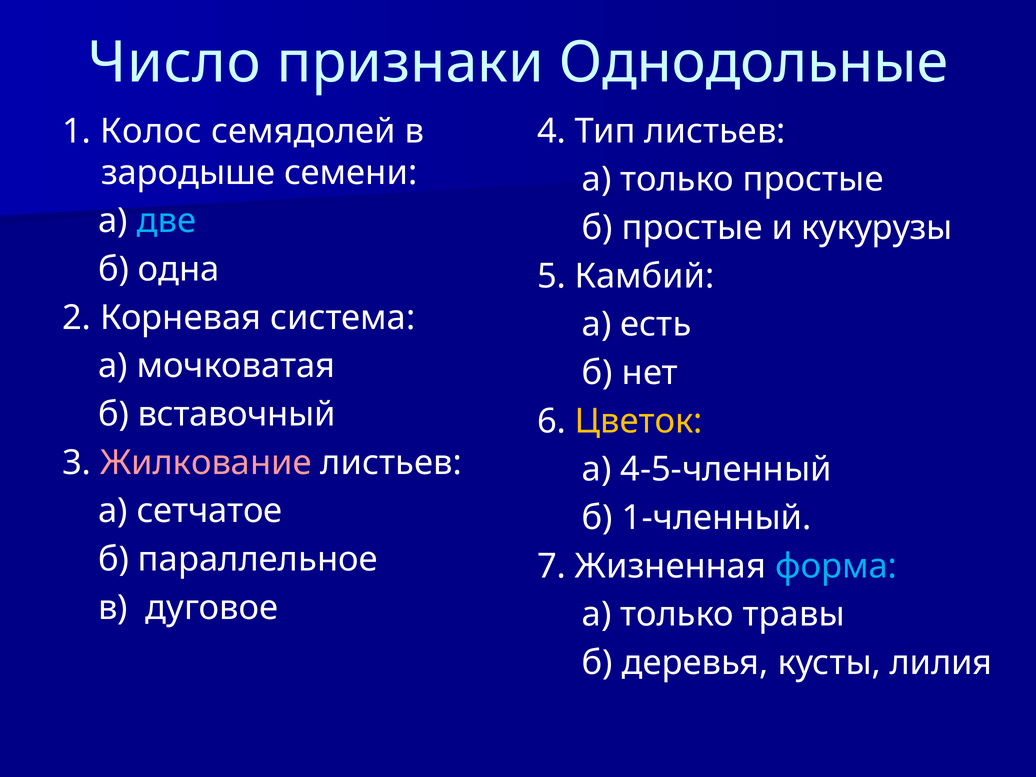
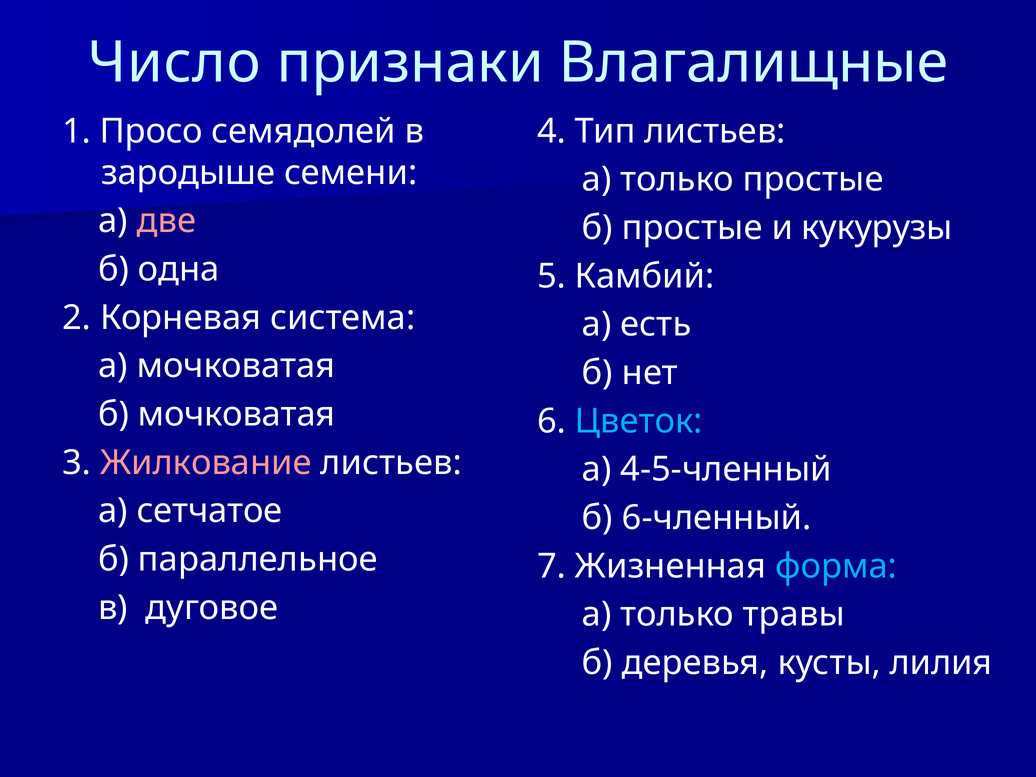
Однодольные: Однодольные -> Влагалищные
Колос: Колос -> Просо
две colour: light blue -> pink
б вставочный: вставочный -> мочковатая
Цветок colour: yellow -> light blue
1-членный: 1-членный -> 6-членный
